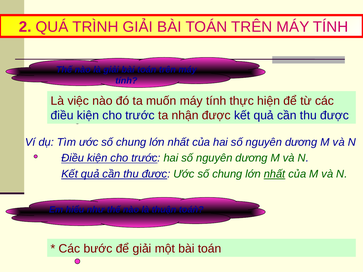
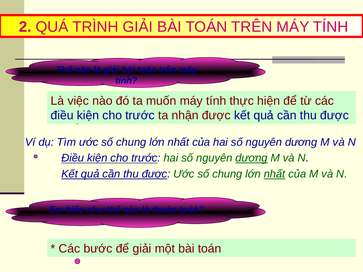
dương at (252, 158) underline: none -> present
